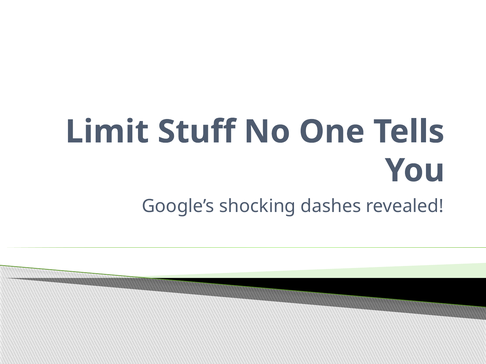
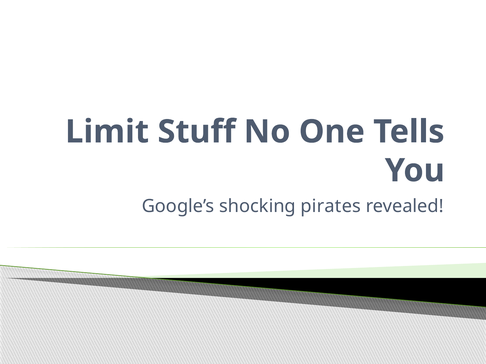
dashes: dashes -> pirates
